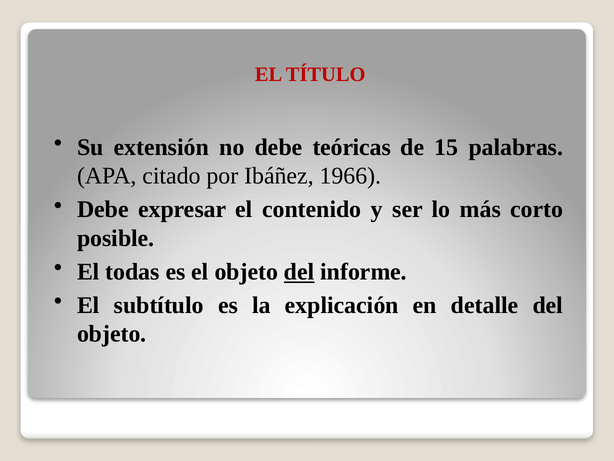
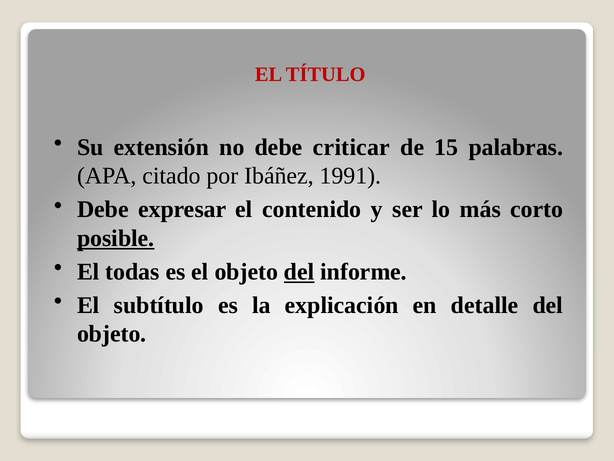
teóricas: teóricas -> criticar
1966: 1966 -> 1991
posible underline: none -> present
